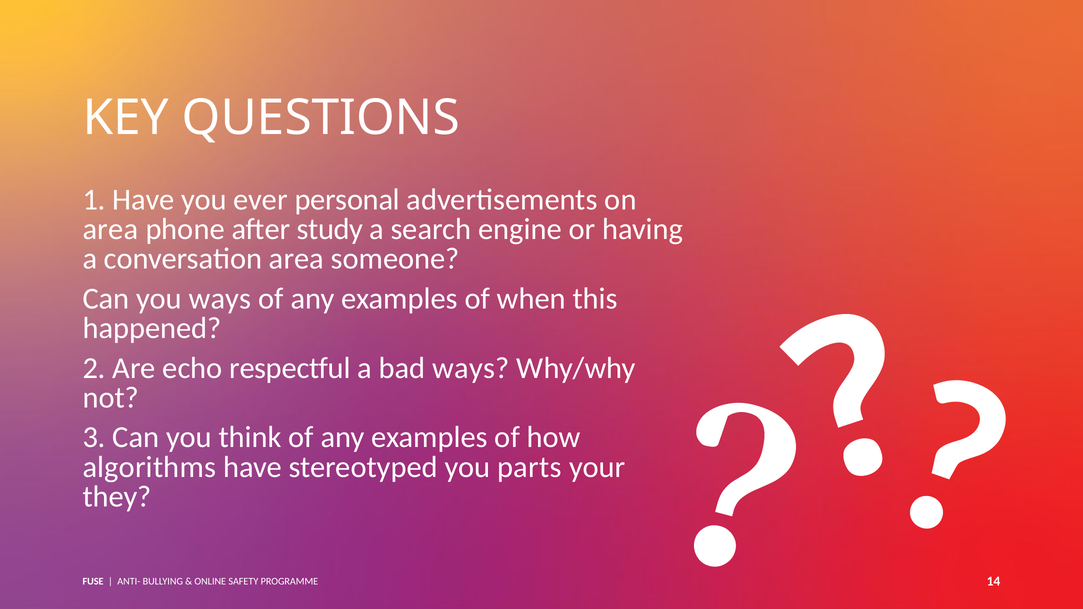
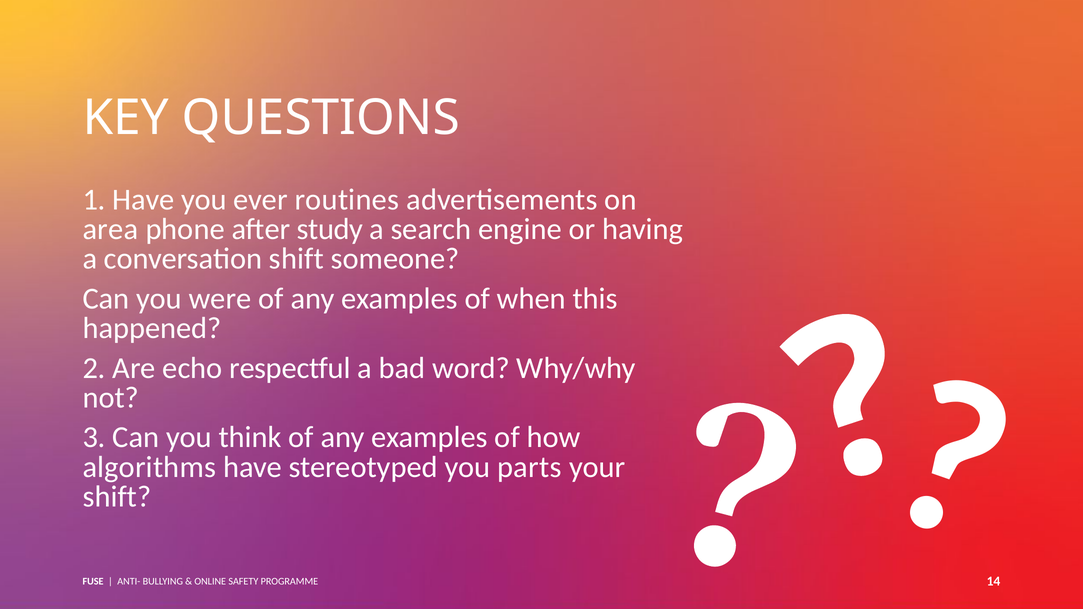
personal: personal -> routines
conversation area: area -> shift
you ways: ways -> were
bad ways: ways -> word
they at (117, 497): they -> shift
